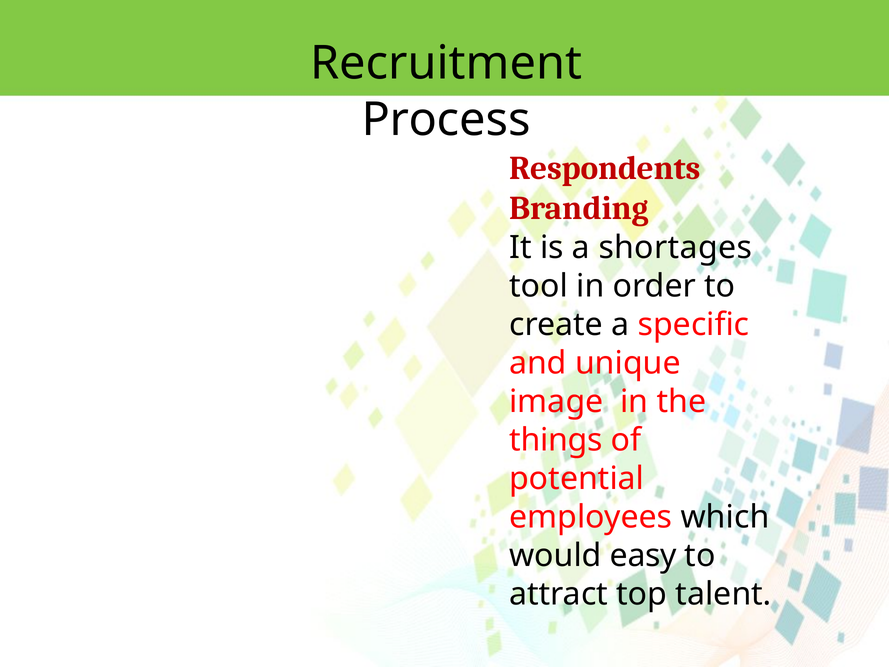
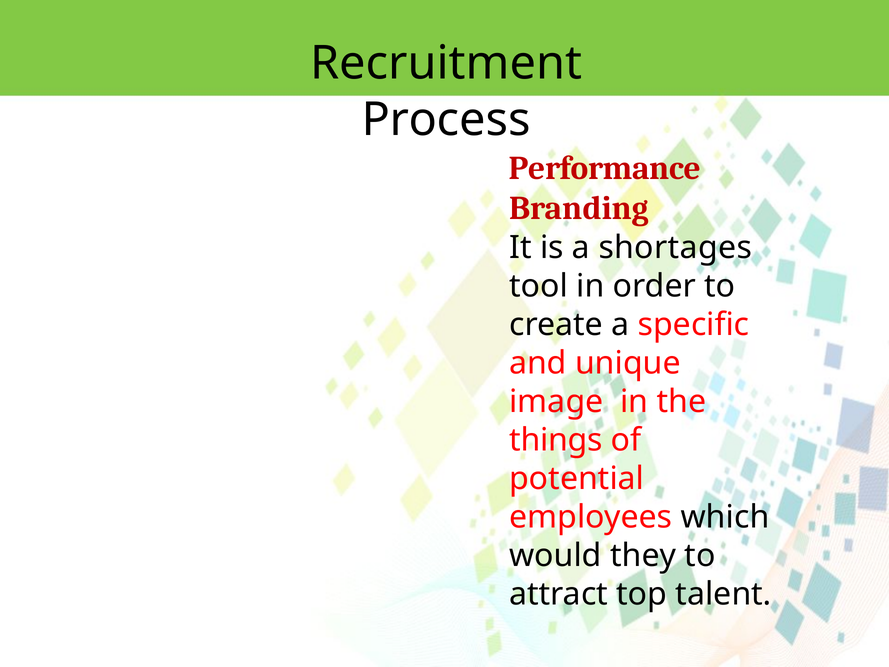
Respondents: Respondents -> Performance
easy: easy -> they
